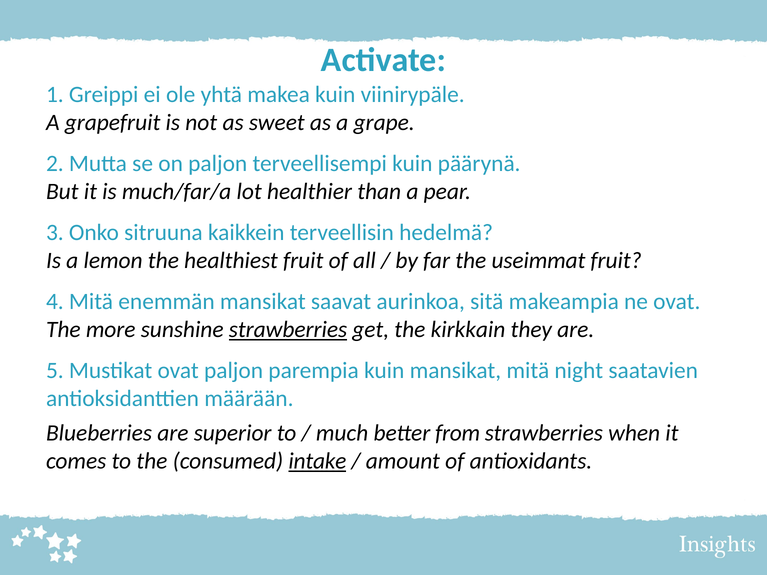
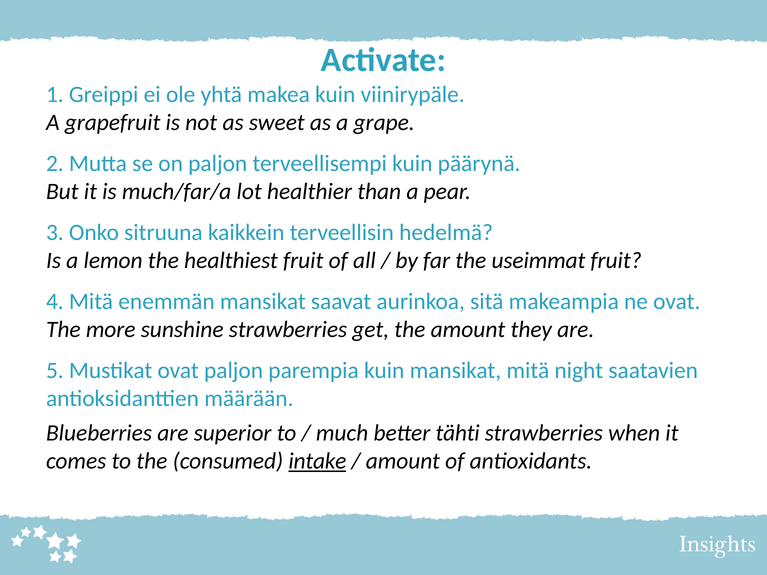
strawberries at (288, 330) underline: present -> none
the kirkkain: kirkkain -> amount
from: from -> tähti
